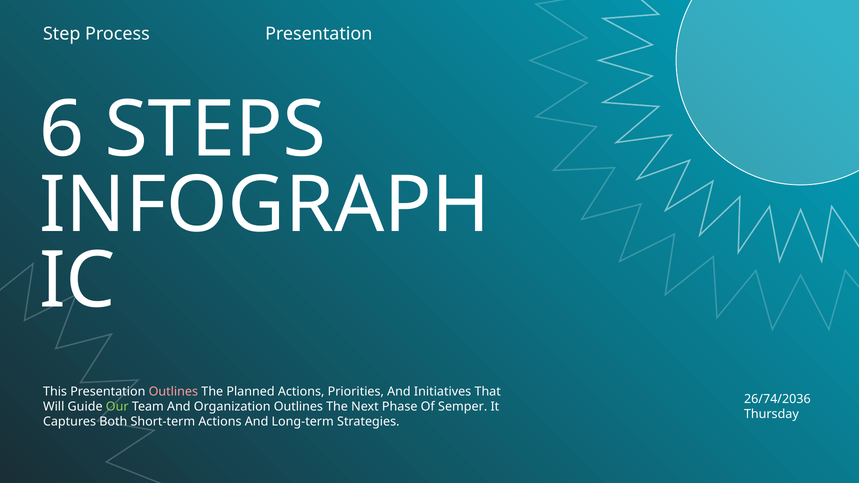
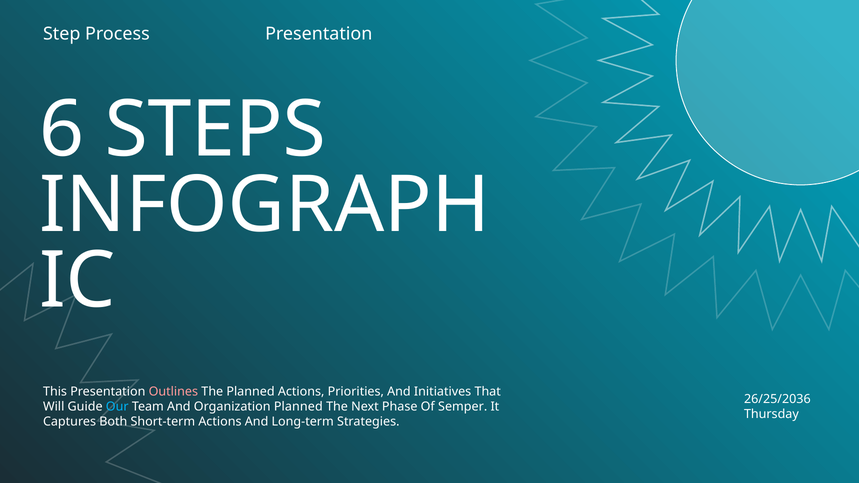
26/74/2036: 26/74/2036 -> 26/25/2036
Our colour: light green -> light blue
Organization Outlines: Outlines -> Planned
